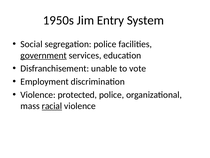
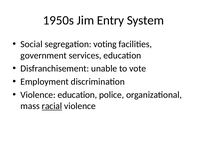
segregation police: police -> voting
government underline: present -> none
Violence protected: protected -> education
